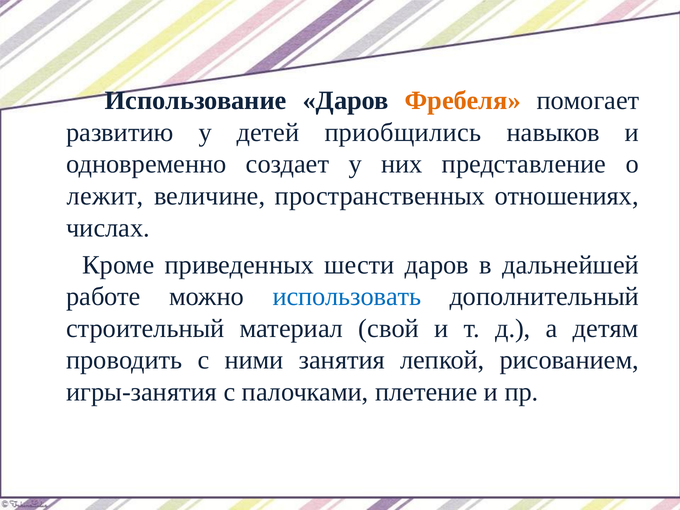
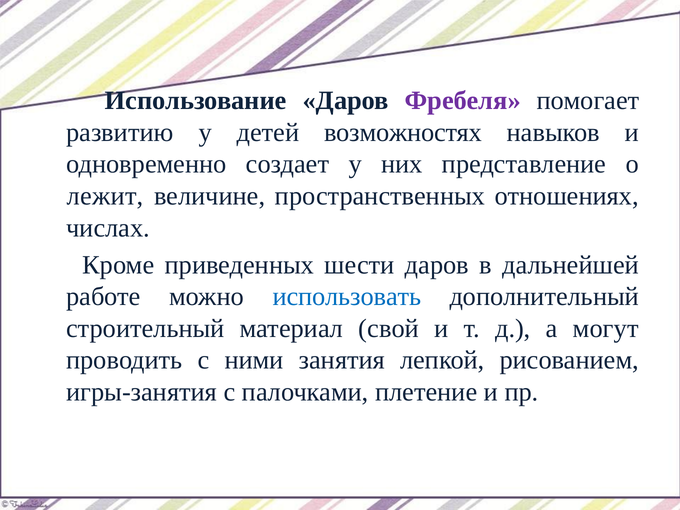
Фребеля colour: orange -> purple
приобщились: приобщились -> возможностях
детям: детям -> могут
